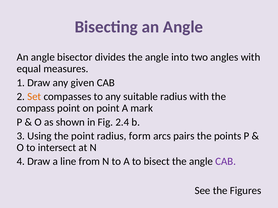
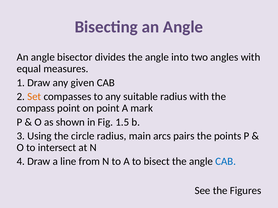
2.4: 2.4 -> 1.5
the point: point -> circle
form: form -> main
CAB at (226, 162) colour: purple -> blue
